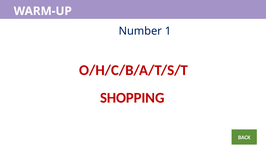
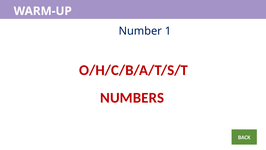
SHOPPING: SHOPPING -> NUMBERS
